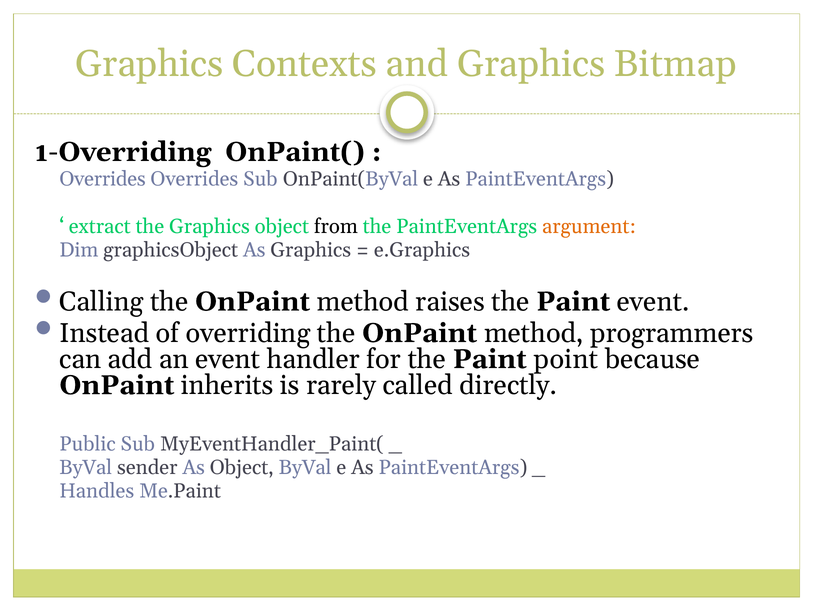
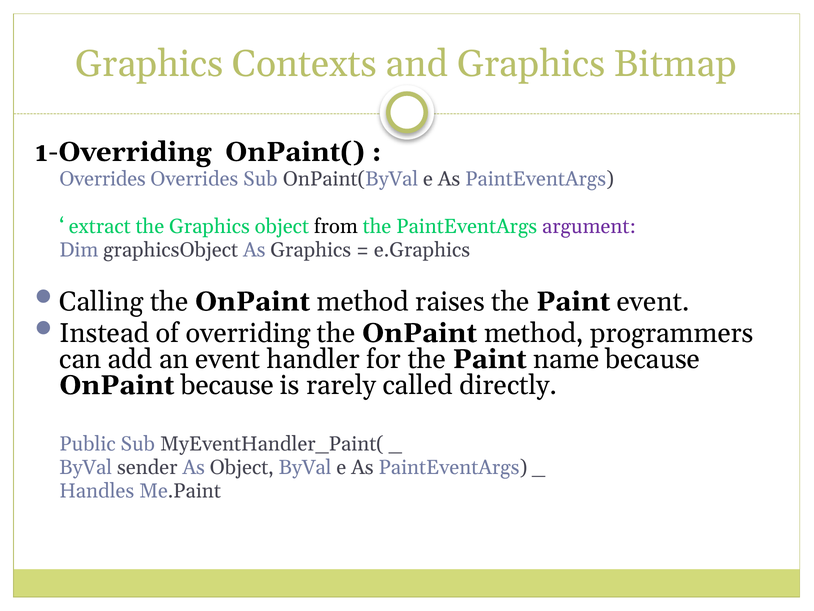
argument colour: orange -> purple
point: point -> name
OnPaint inherits: inherits -> because
